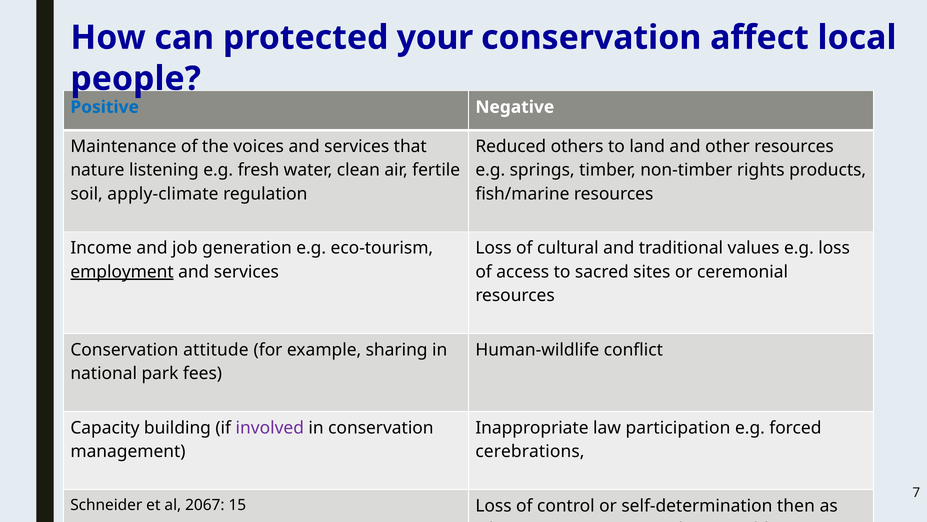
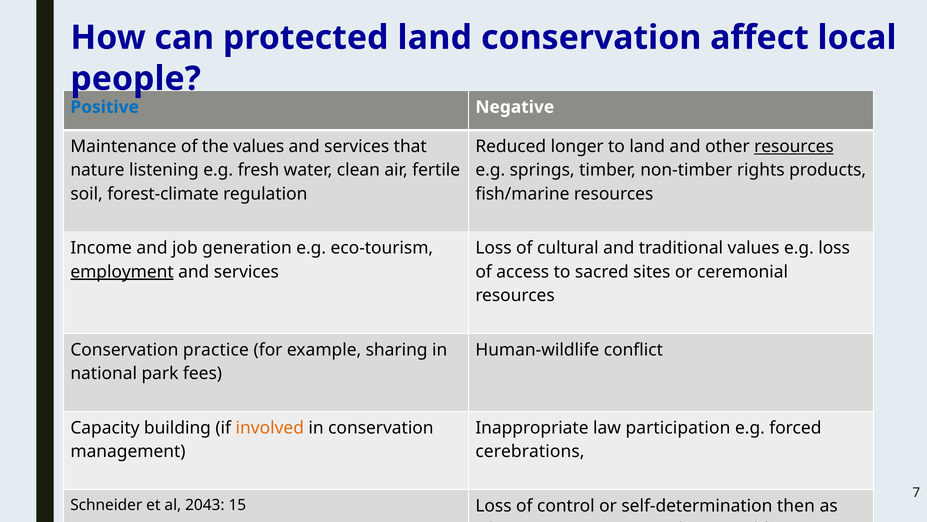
protected your: your -> land
the voices: voices -> values
Reduced others: others -> longer
resources at (794, 146) underline: none -> present
apply-climate: apply-climate -> forest-climate
attitude: attitude -> practice
involved colour: purple -> orange
2067: 2067 -> 2043
